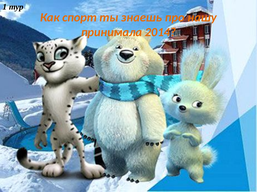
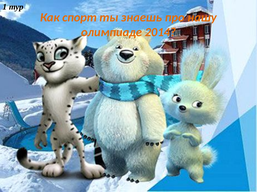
принимала: принимала -> олимпиаде
